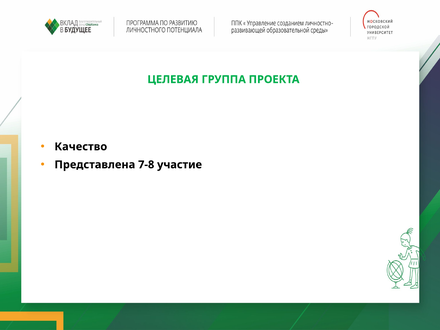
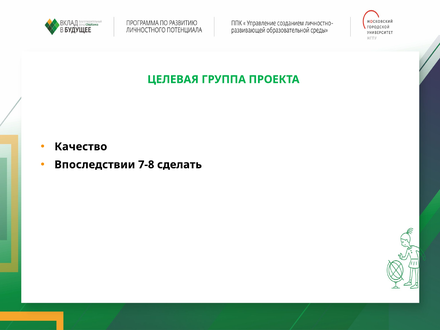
Представлена: Представлена -> Впоследствии
участие: участие -> сделать
